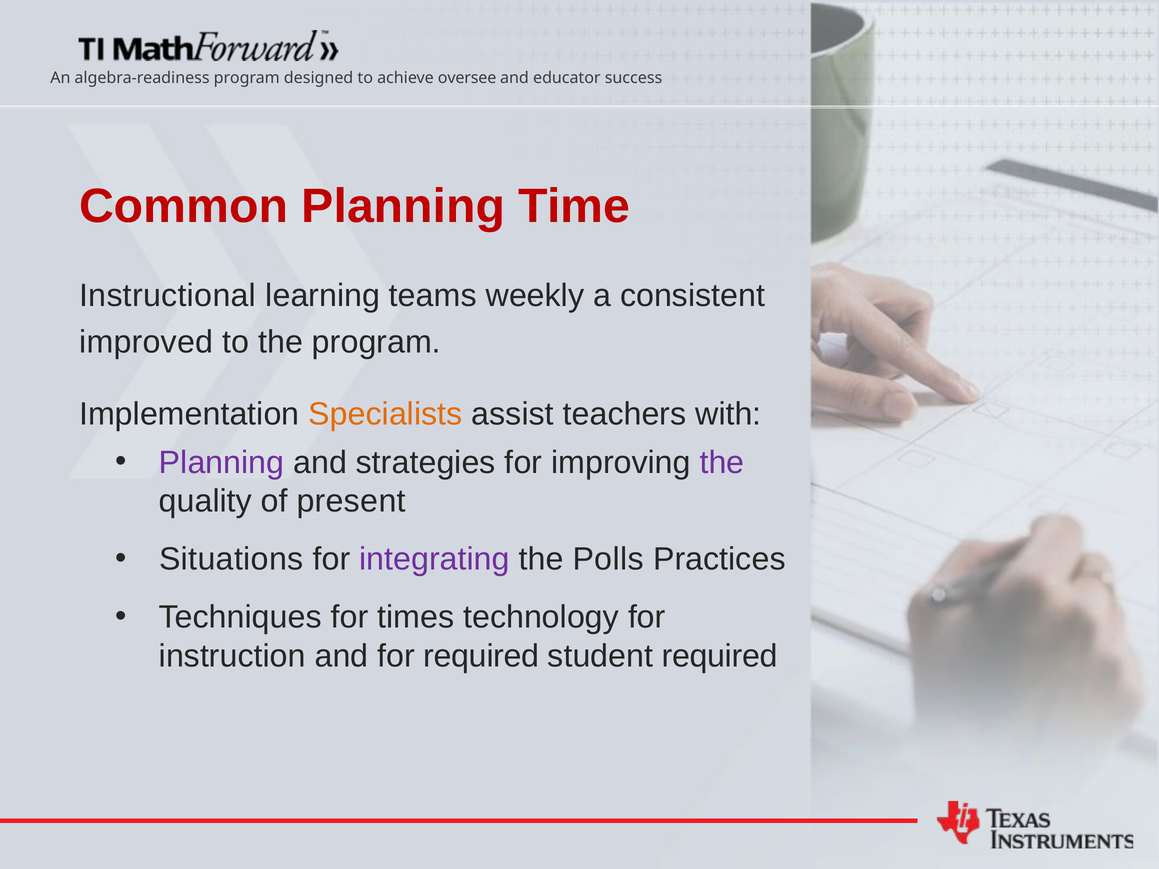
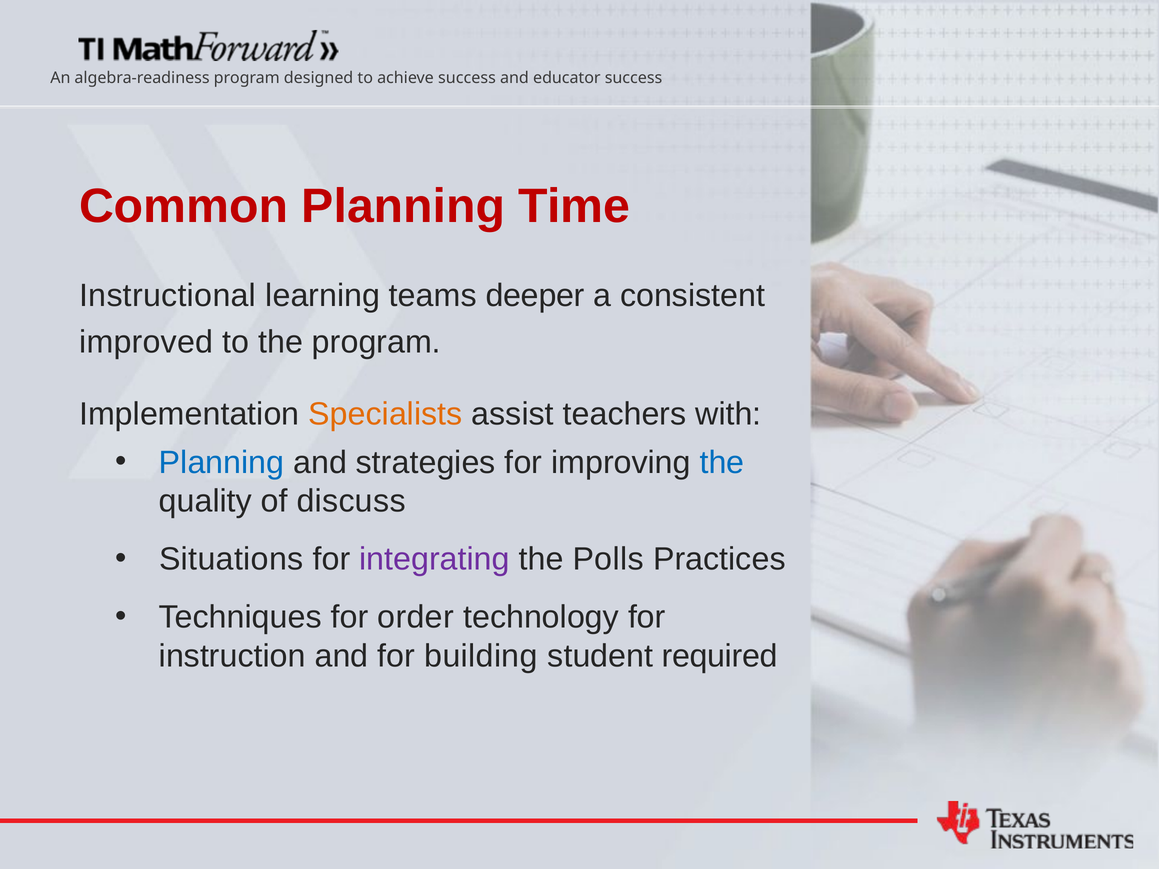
oversee at (467, 78): oversee -> success
weekly: weekly -> deeper
Planning at (222, 463) colour: purple -> blue
the at (722, 463) colour: purple -> blue
present: present -> discuss
times: times -> order
for required: required -> building
